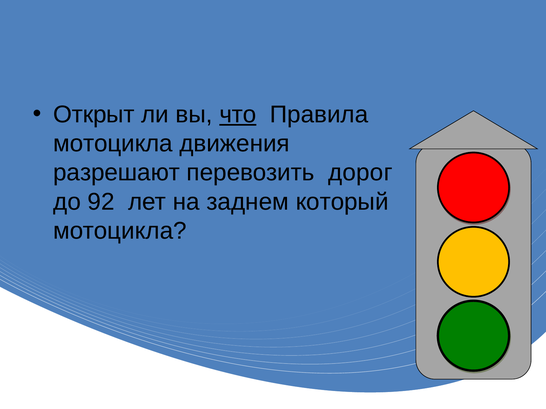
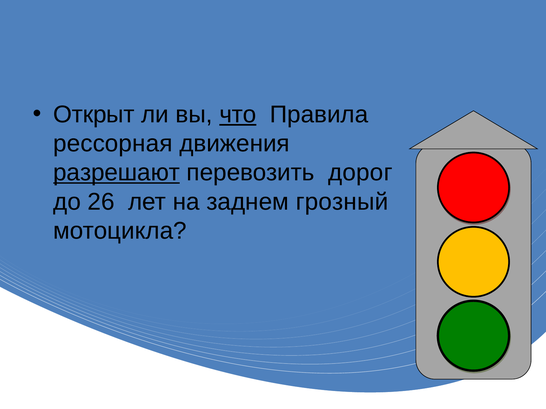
мотоцикла at (113, 144): мотоцикла -> рессорная
разрешают underline: none -> present
92: 92 -> 26
который: который -> грозный
